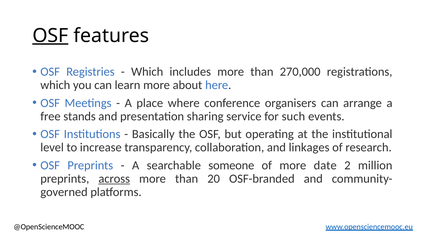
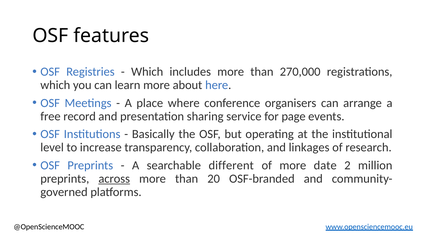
OSF at (50, 36) underline: present -> none
stands: stands -> record
such: such -> page
someone: someone -> different
